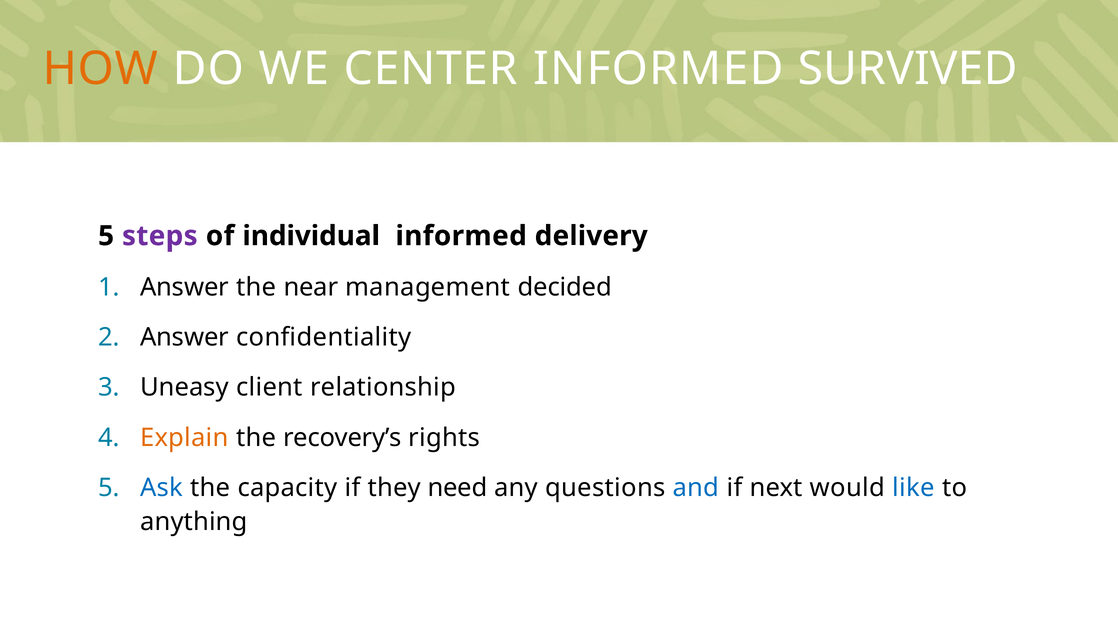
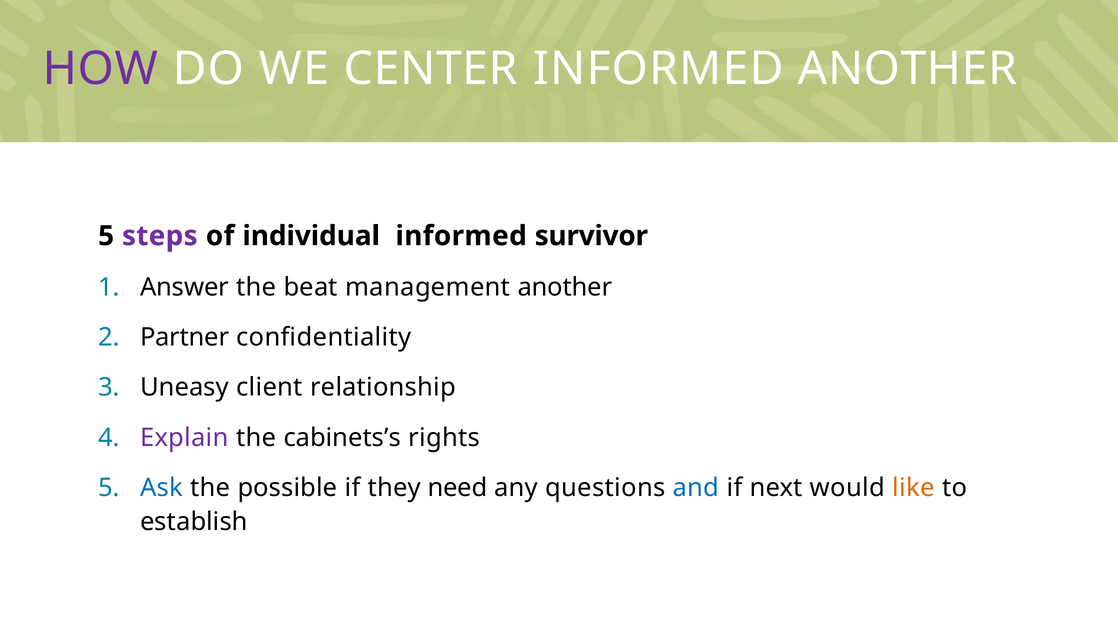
HOW colour: orange -> purple
INFORMED SURVIVED: SURVIVED -> ANOTHER
delivery: delivery -> survivor
near: near -> beat
management decided: decided -> another
Answer at (184, 337): Answer -> Partner
Explain colour: orange -> purple
recovery’s: recovery’s -> cabinets’s
capacity: capacity -> possible
like colour: blue -> orange
anything: anything -> establish
